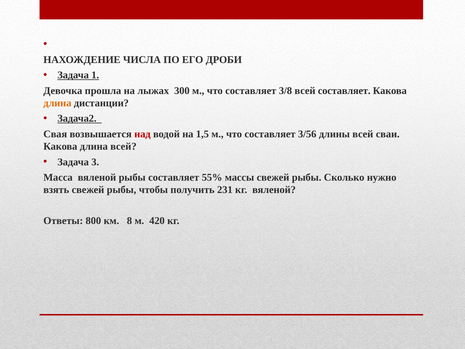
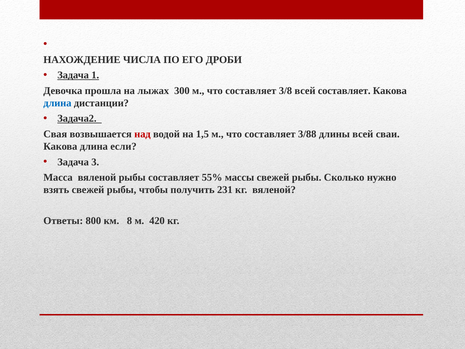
длина at (57, 103) colour: orange -> blue
3/56: 3/56 -> 3/88
длина всей: всей -> если
